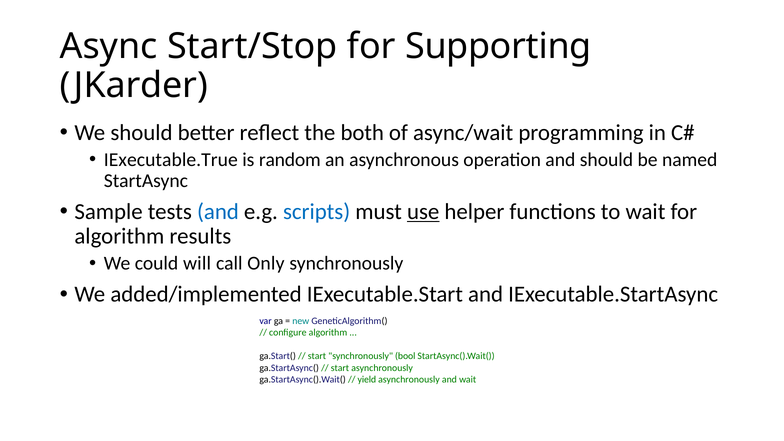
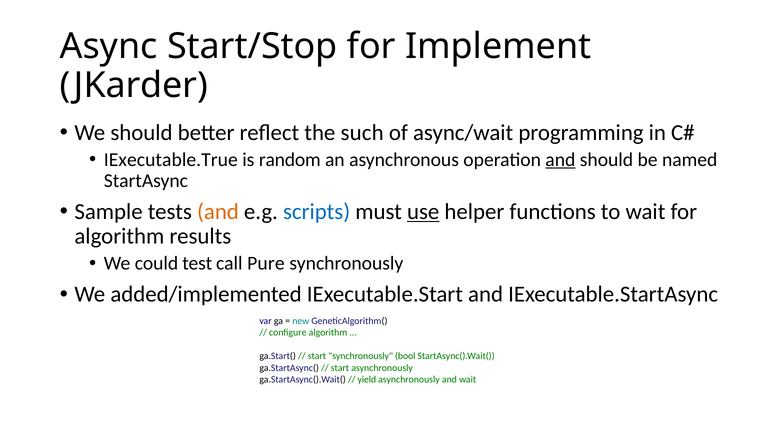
Supporting: Supporting -> Implement
both: both -> such
and at (560, 160) underline: none -> present
and at (218, 212) colour: blue -> orange
will: will -> test
Only: Only -> Pure
